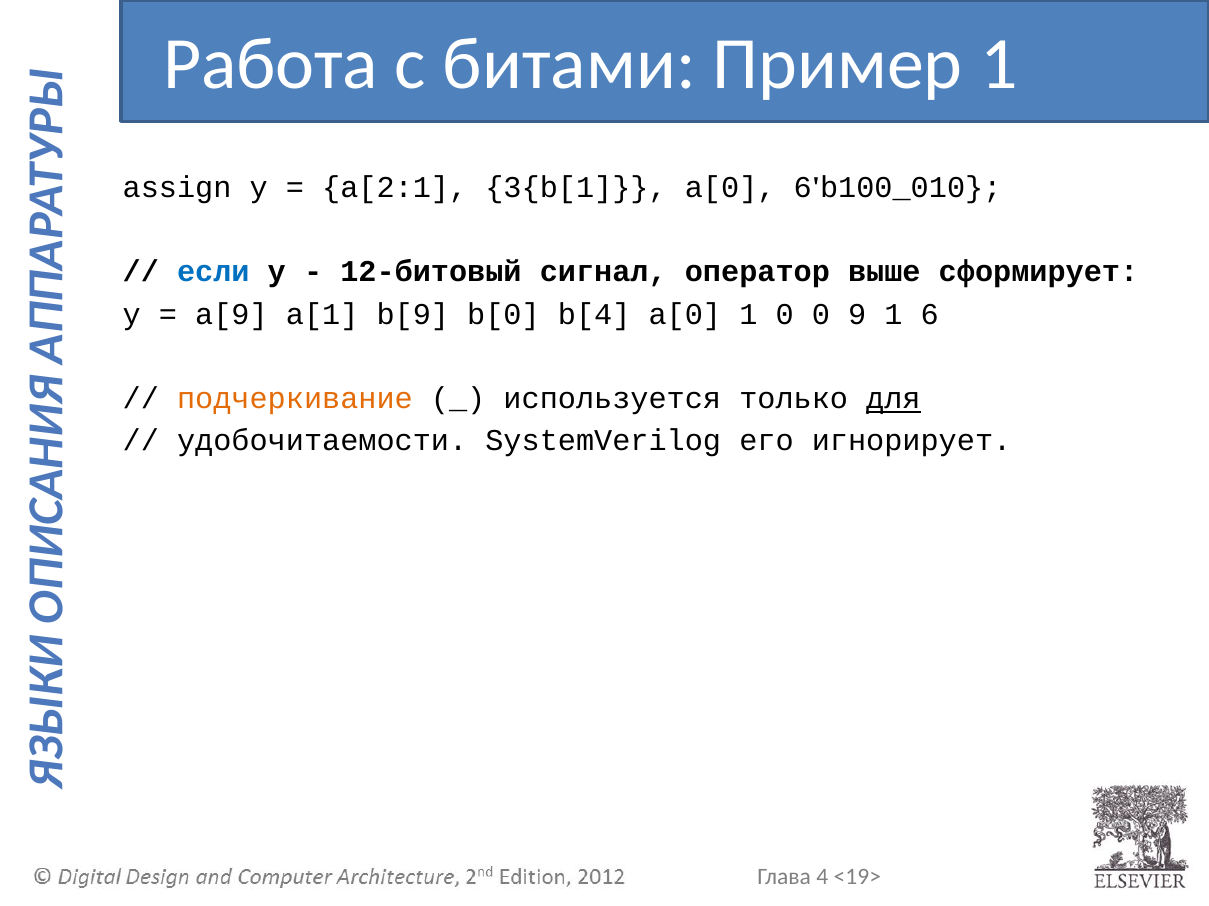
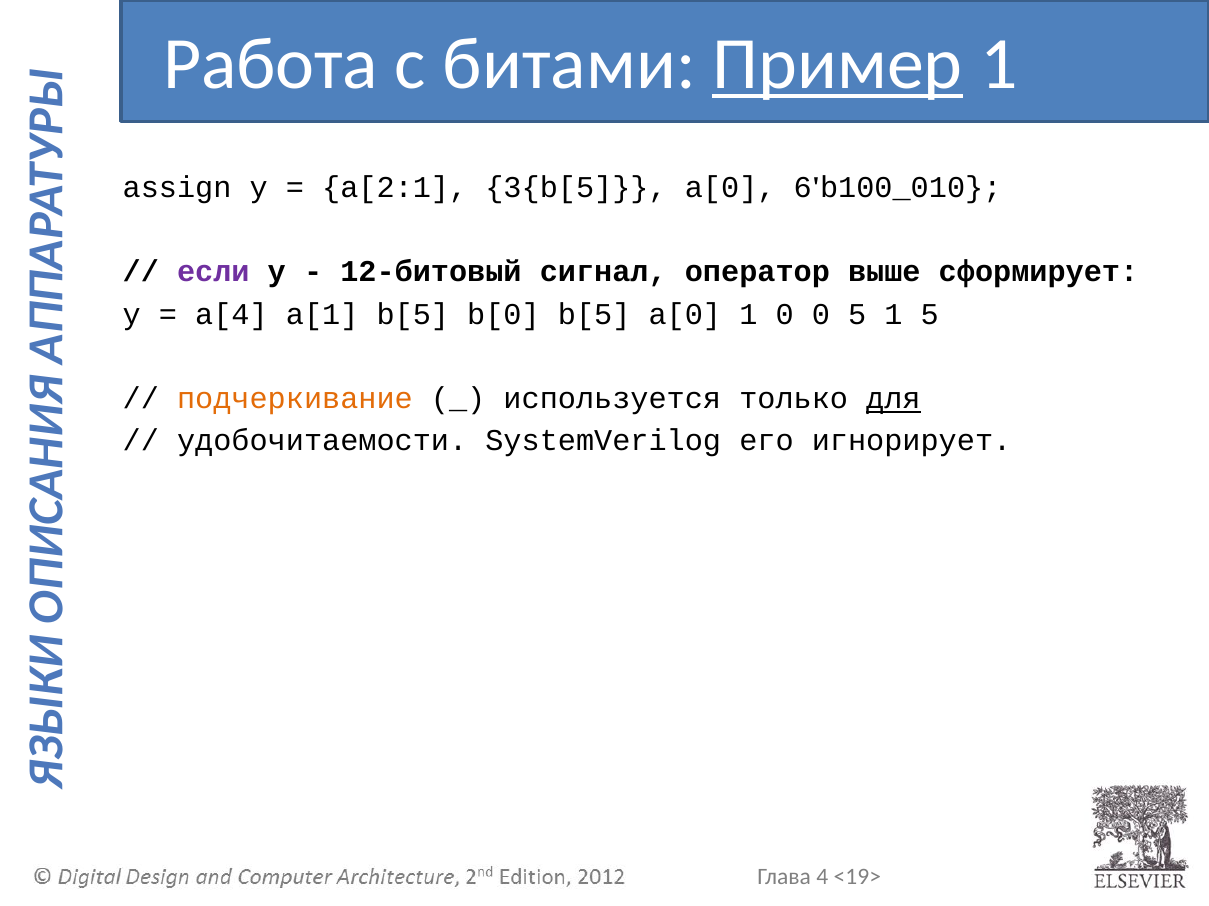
Пример underline: none -> present
3{b[1: 3{b[1 -> 3{b[5
если colour: blue -> purple
a[9: a[9 -> a[4
a[1 b[9: b[9 -> b[5
b[0 b[4: b[4 -> b[5
0 9: 9 -> 5
1 6: 6 -> 5
